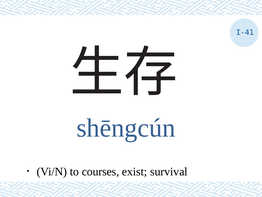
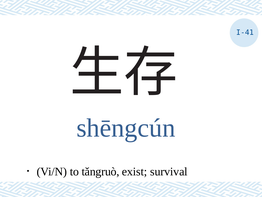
courses: courses -> tǎngruò
